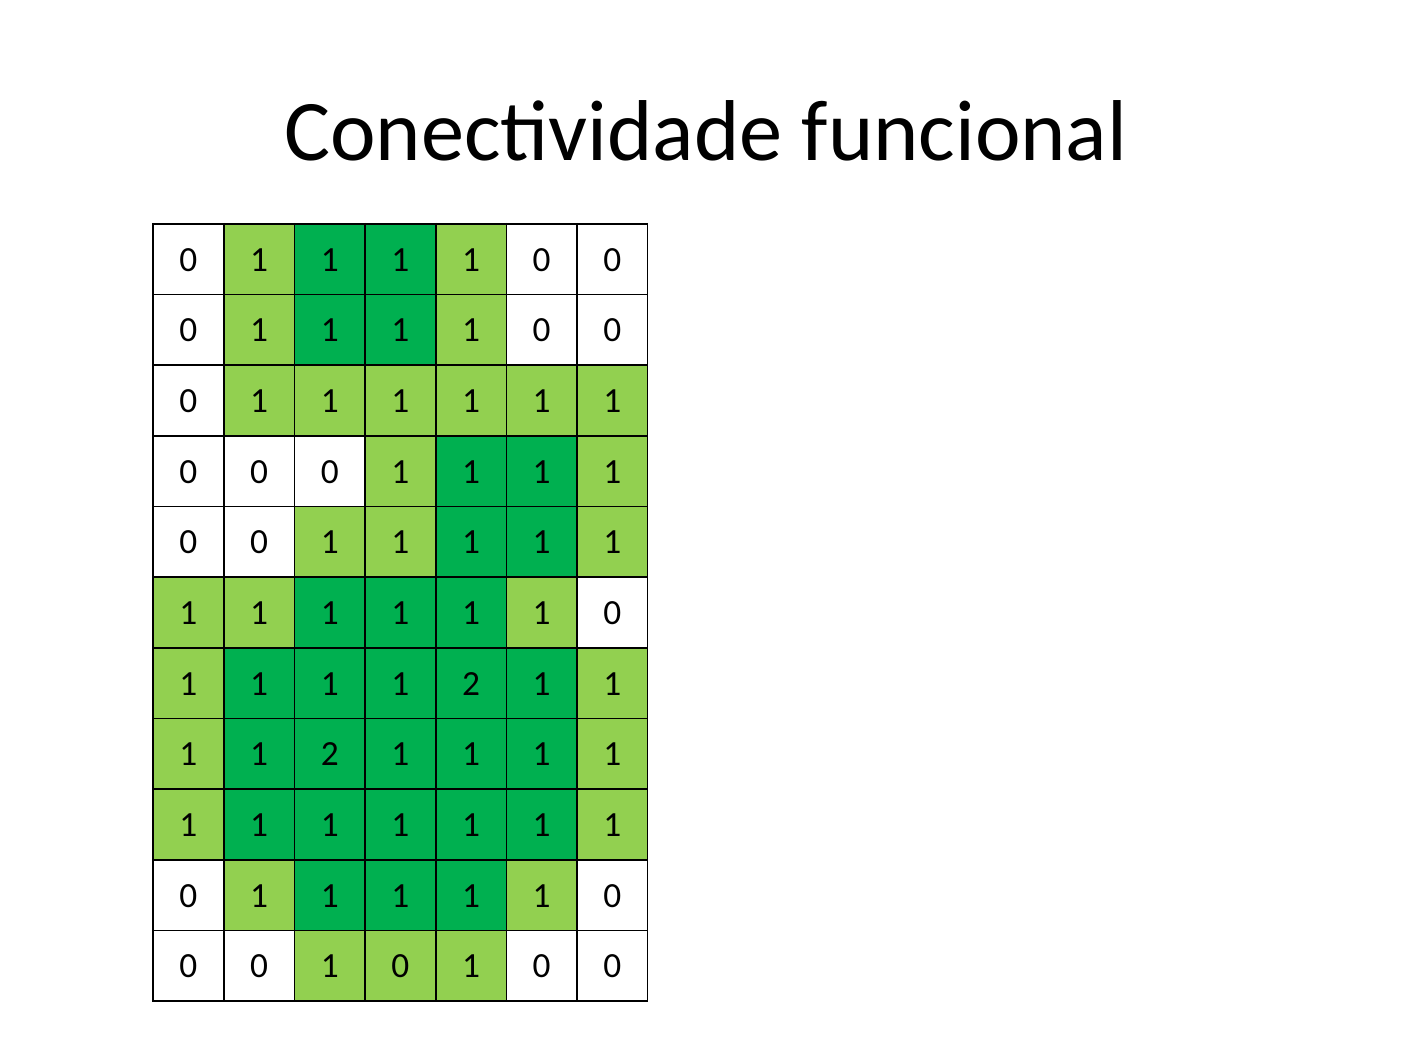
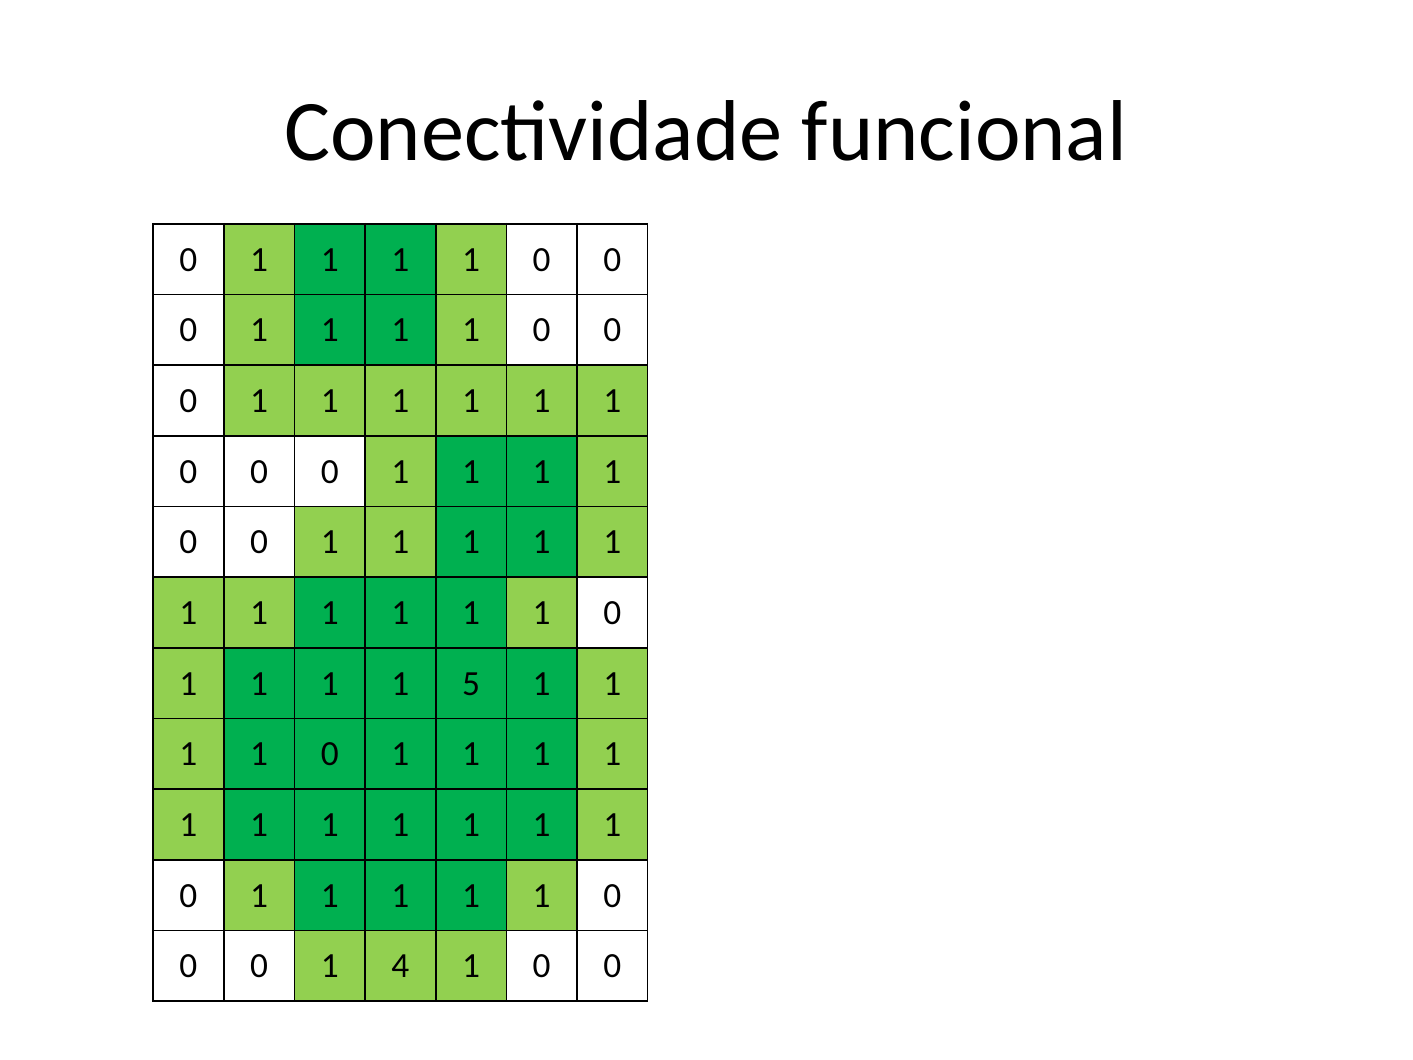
2 at (471, 683): 2 -> 5
2 at (330, 754): 2 -> 0
0 0 1 0: 0 -> 4
